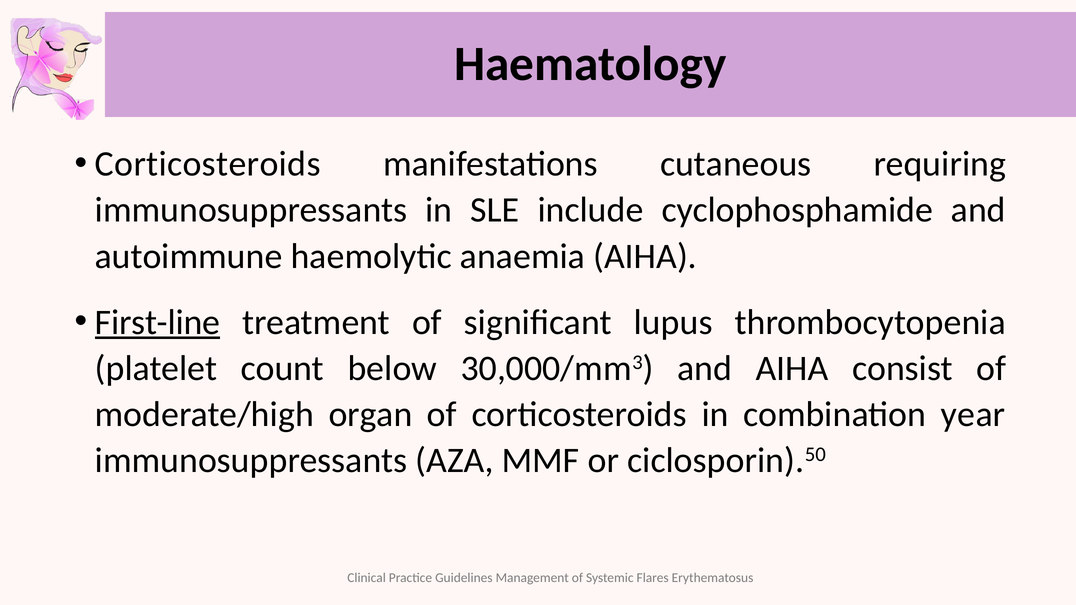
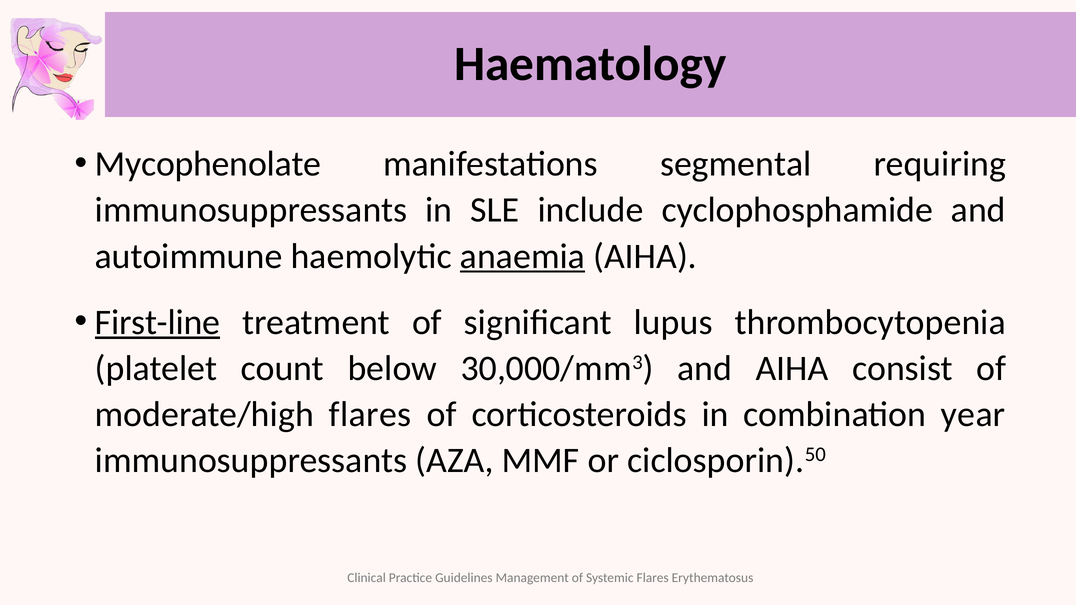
Corticosteroids at (208, 164): Corticosteroids -> Mycophenolate
cutaneous: cutaneous -> segmental
anaemia underline: none -> present
moderate/high organ: organ -> flares
